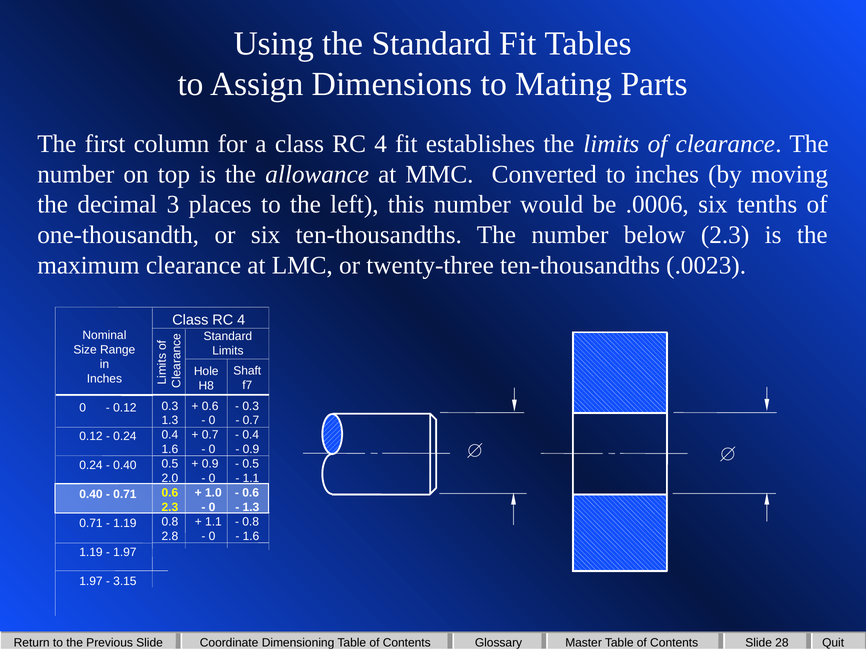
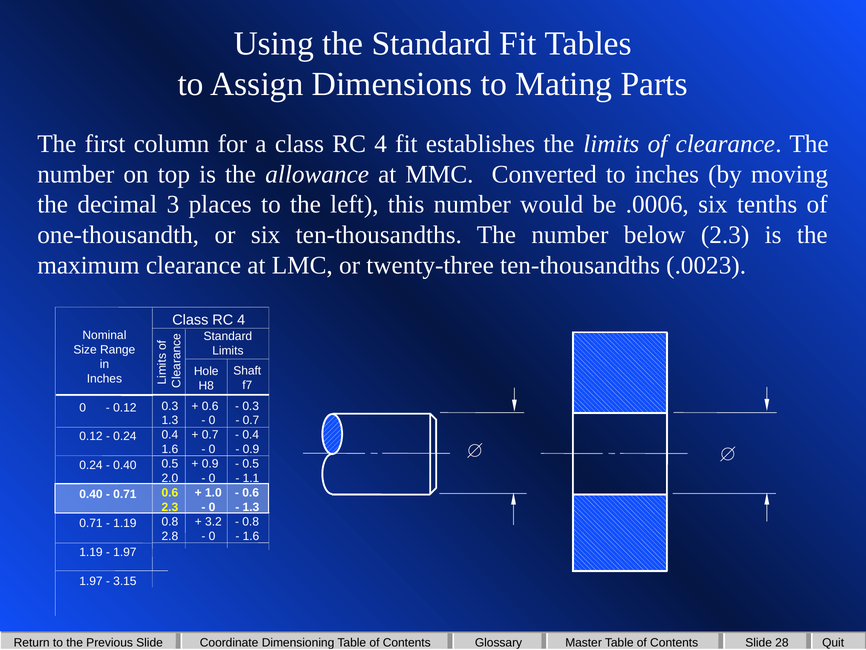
1.1 at (213, 521): 1.1 -> 3.2
